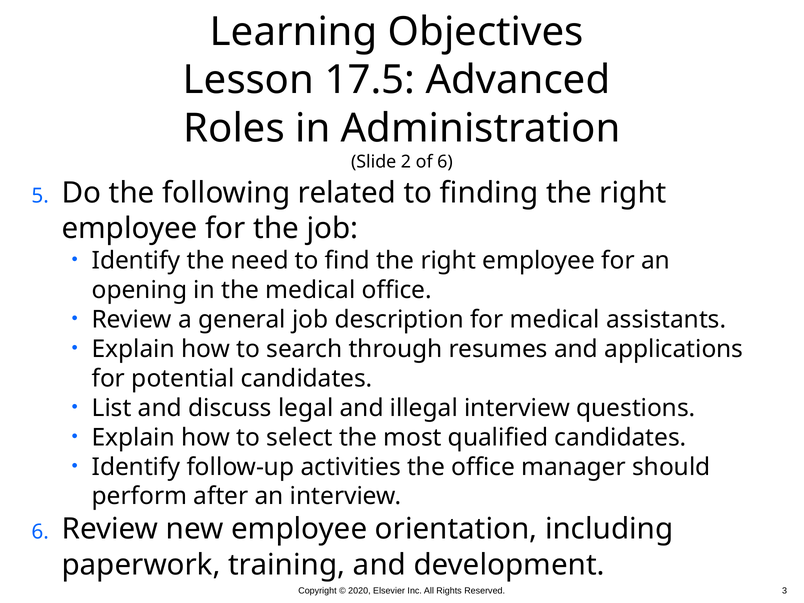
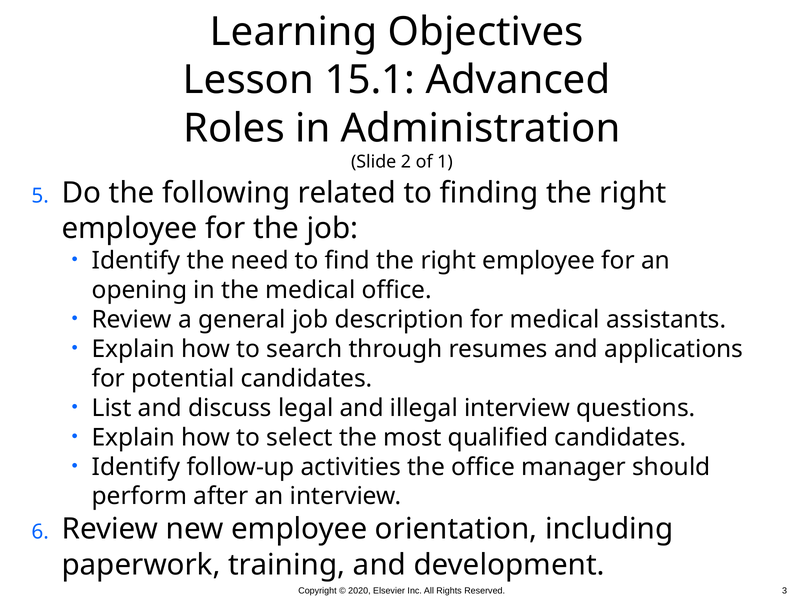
17.5: 17.5 -> 15.1
of 6: 6 -> 1
